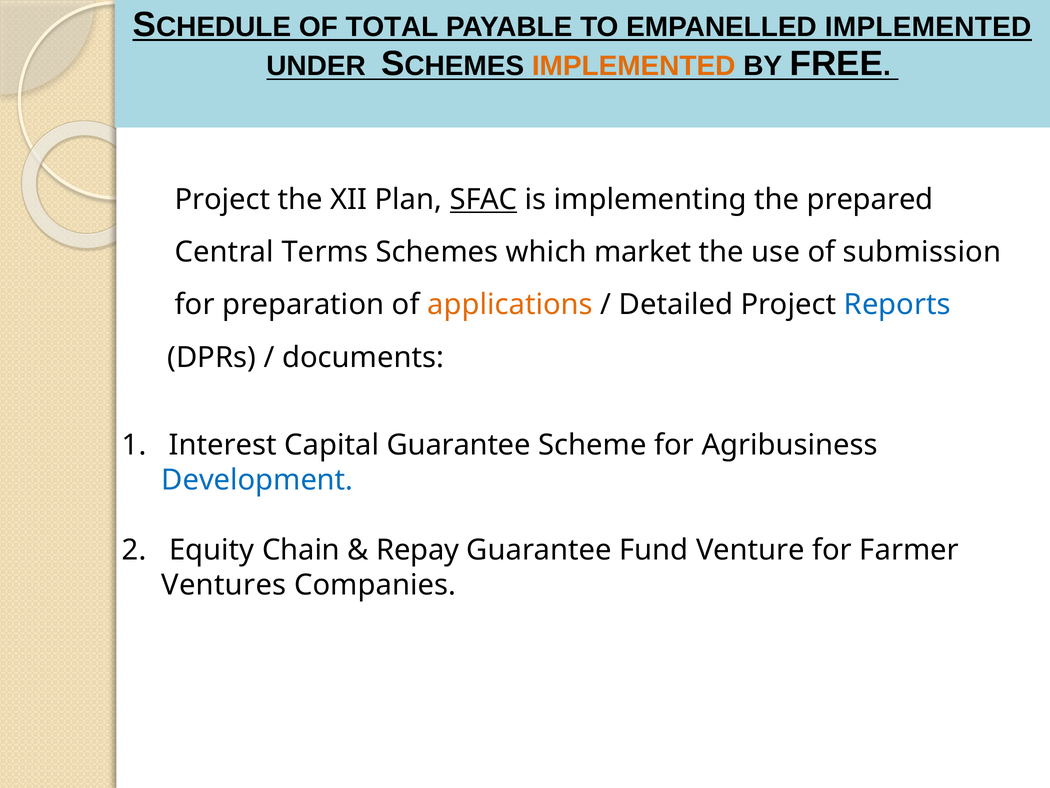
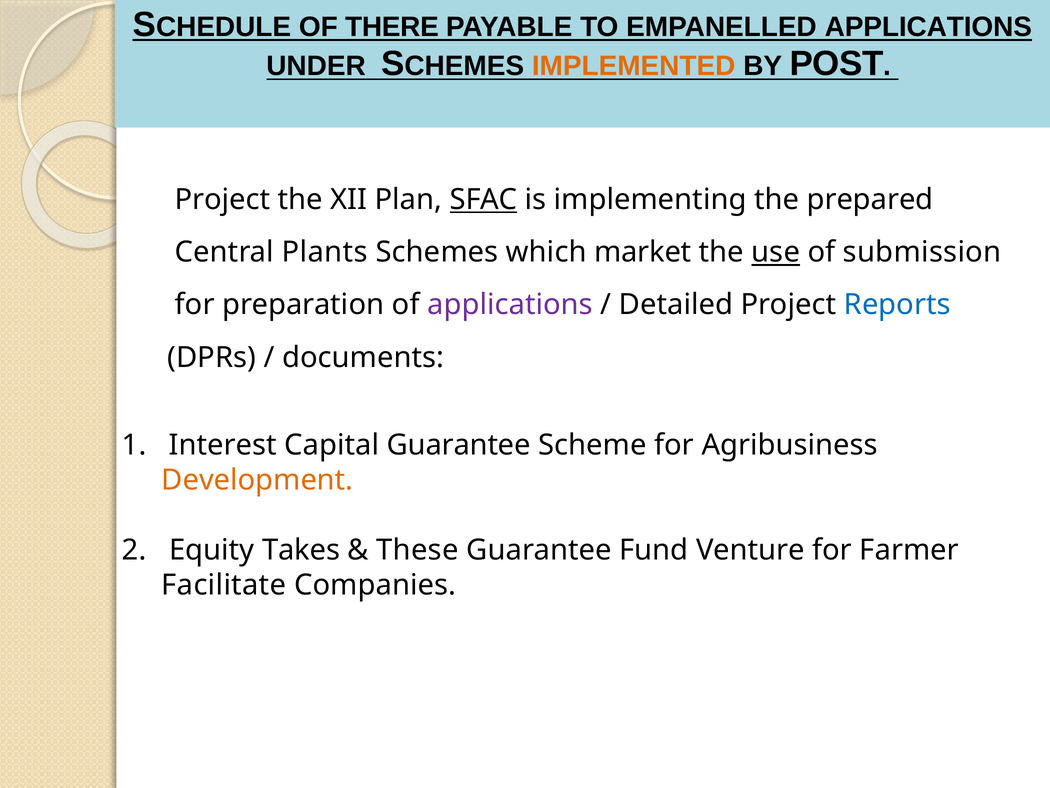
TOTAL: TOTAL -> THERE
EMPANELLED IMPLEMENTED: IMPLEMENTED -> APPLICATIONS
FREE: FREE -> POST
Terms: Terms -> Plants
use underline: none -> present
applications at (510, 305) colour: orange -> purple
Development colour: blue -> orange
Chain: Chain -> Takes
Repay: Repay -> These
Ventures: Ventures -> Facilitate
